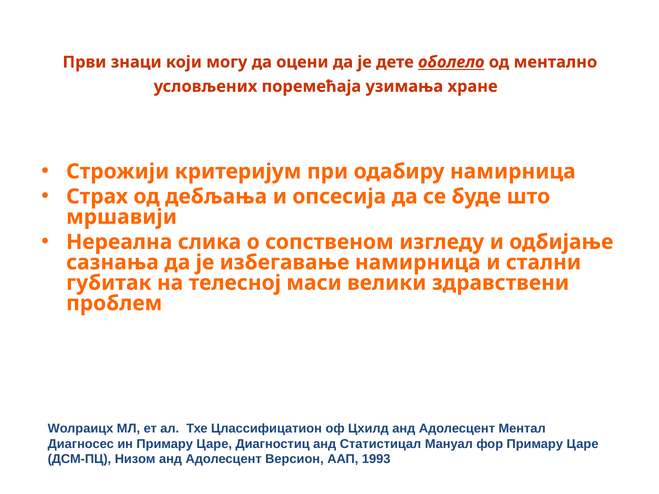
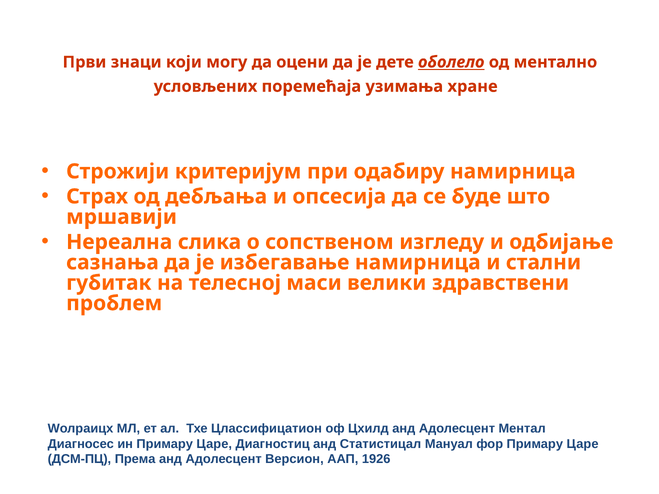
Низом: Низом -> Према
1993: 1993 -> 1926
